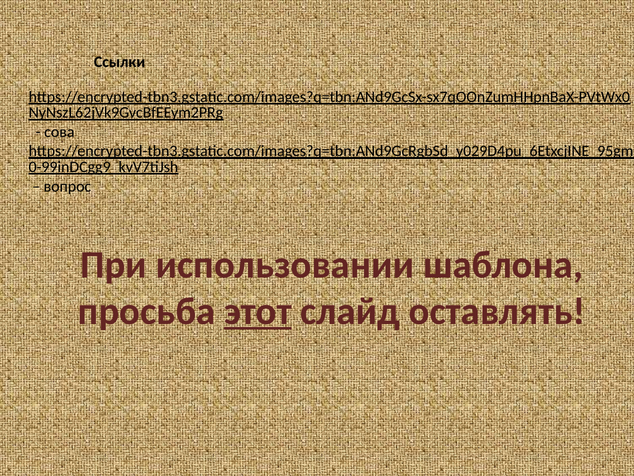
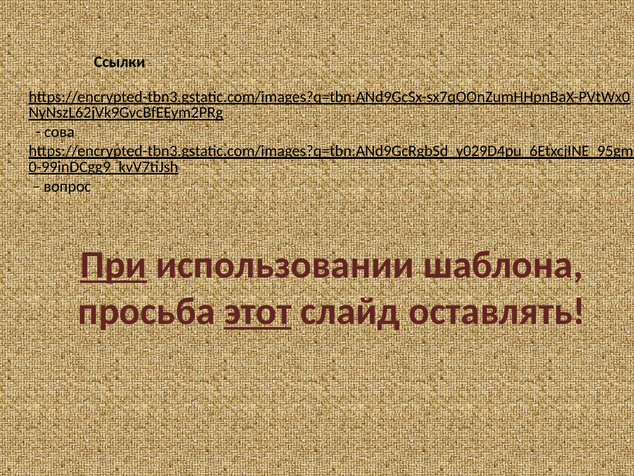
При underline: none -> present
